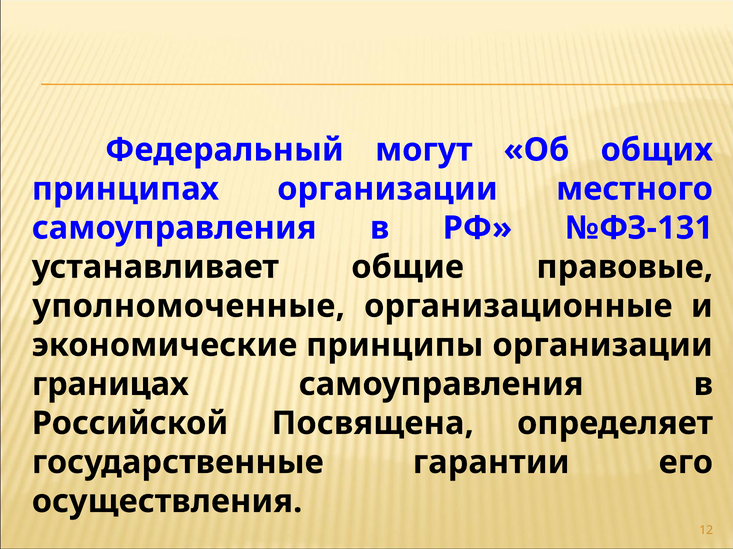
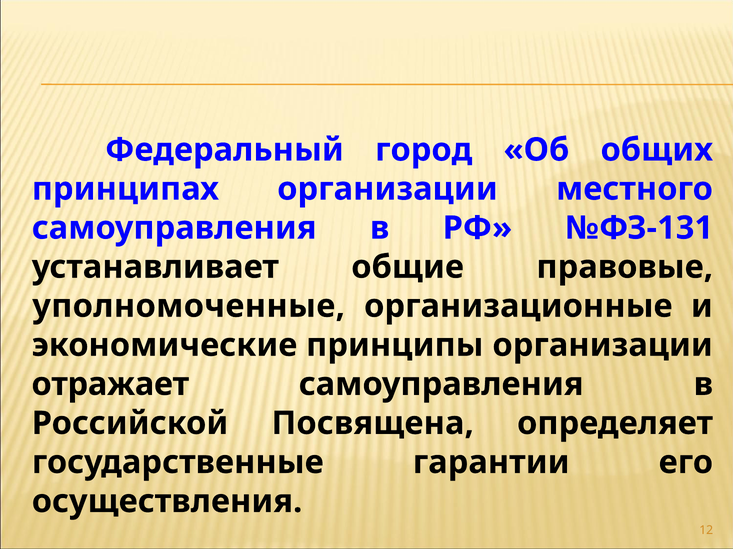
могут: могут -> город
границах: границах -> отражает
